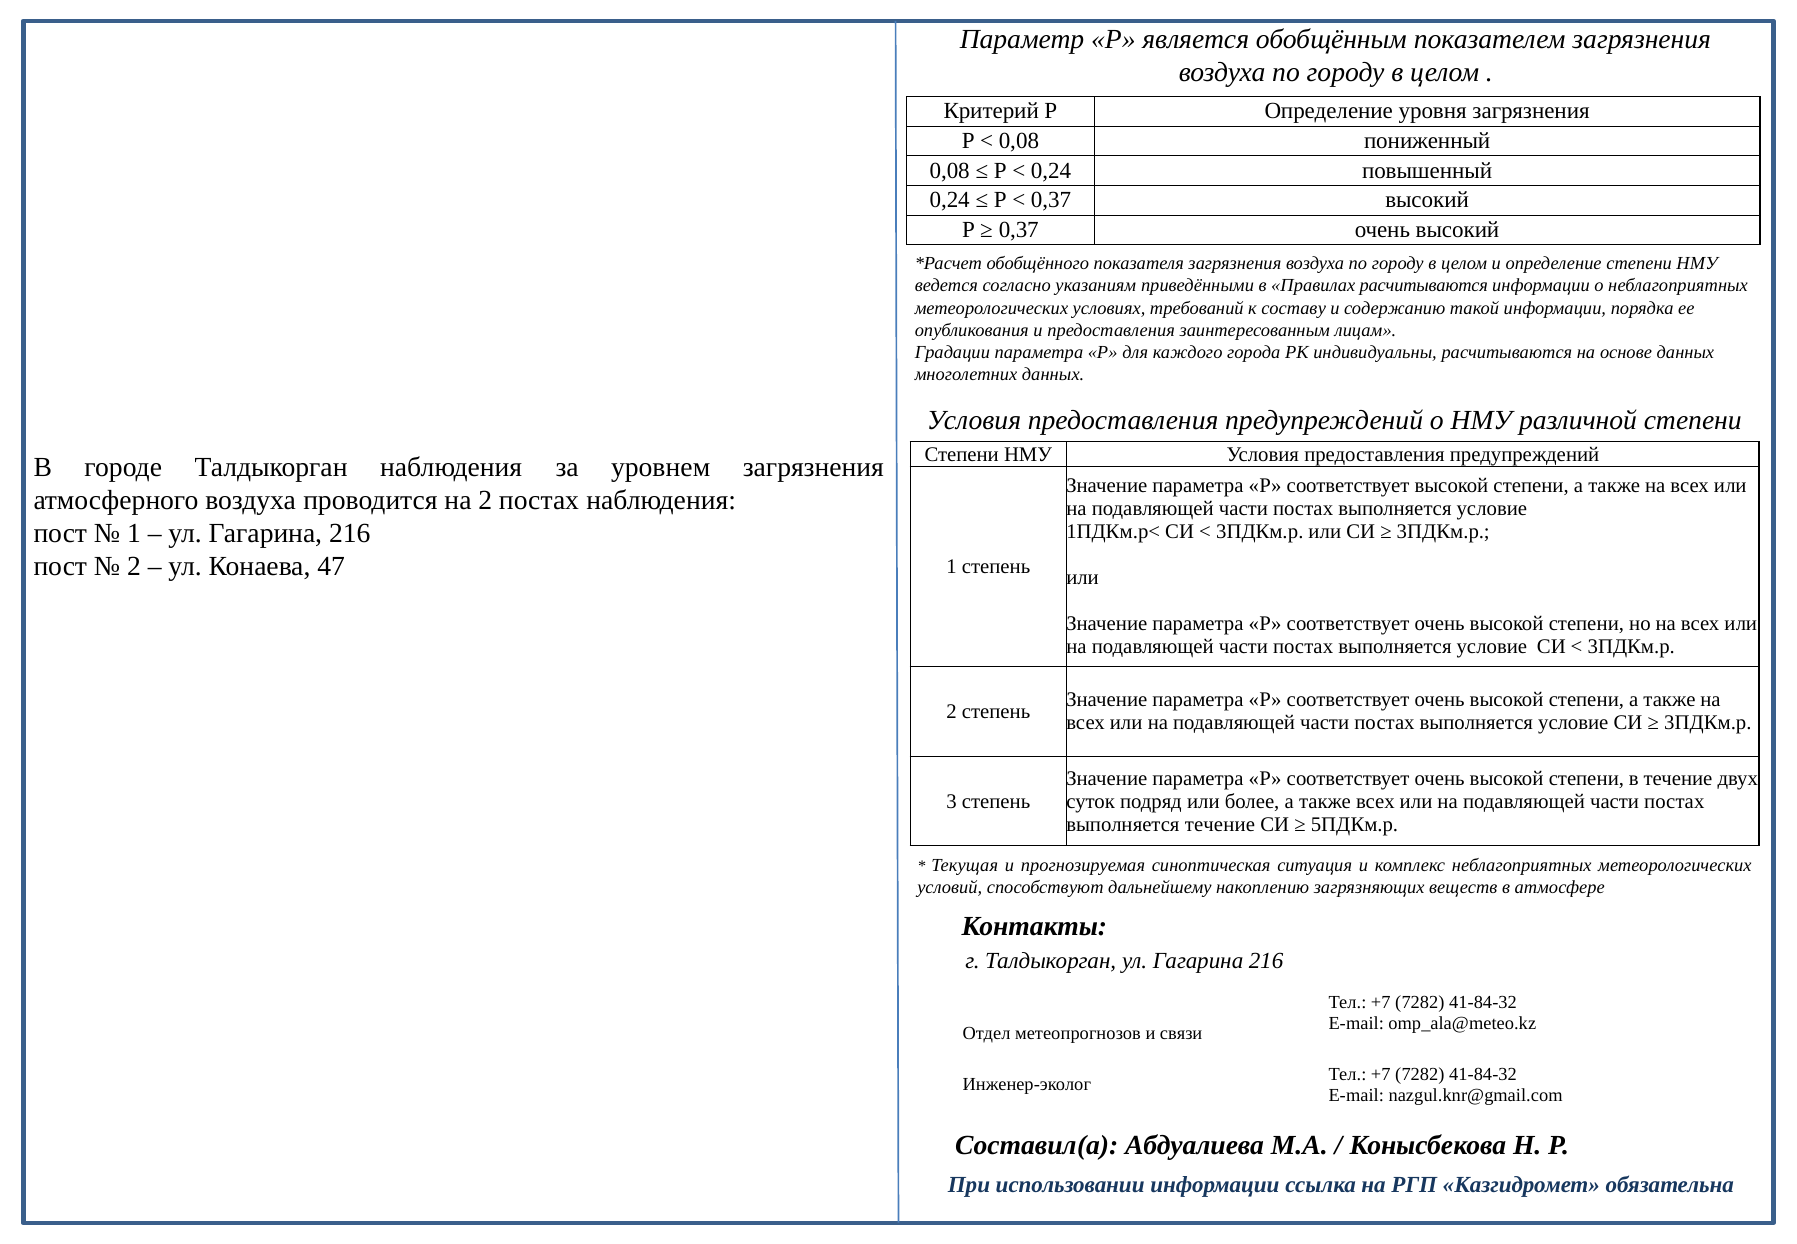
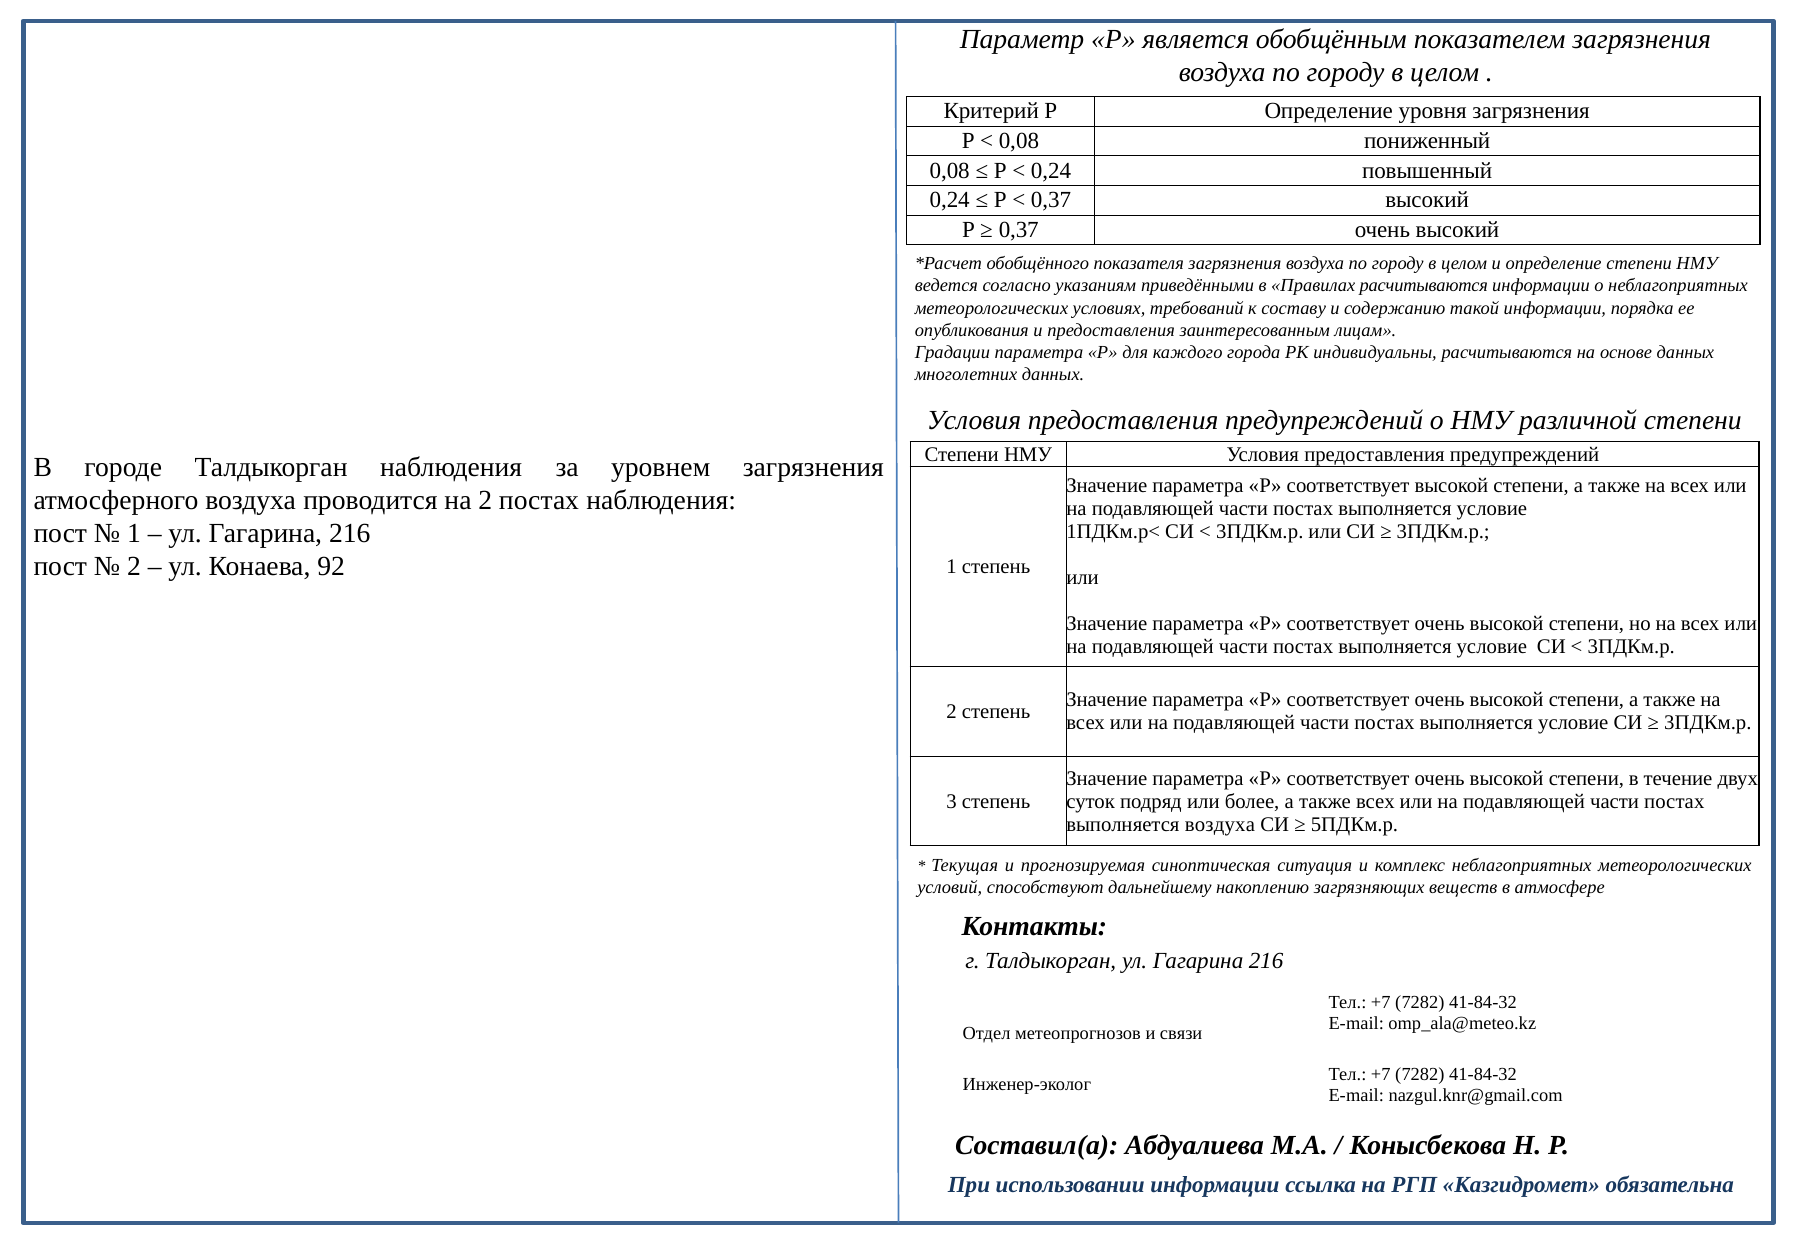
47: 47 -> 92
выполняется течение: течение -> воздуха
